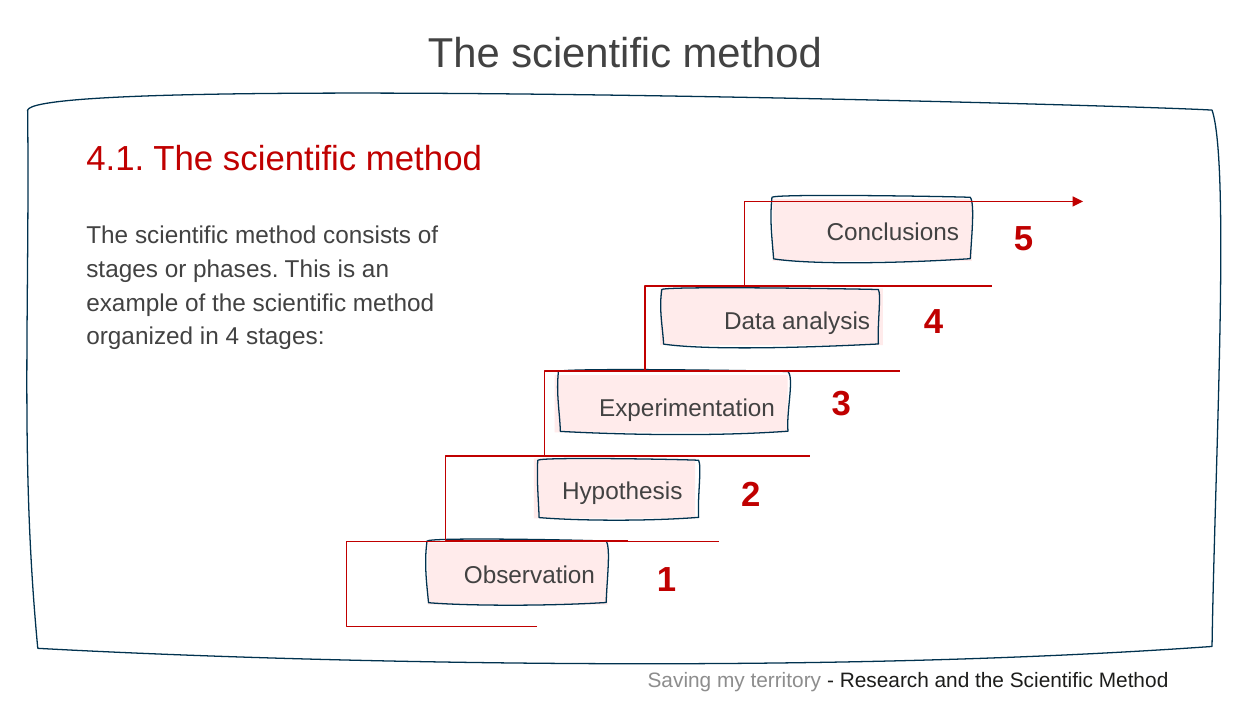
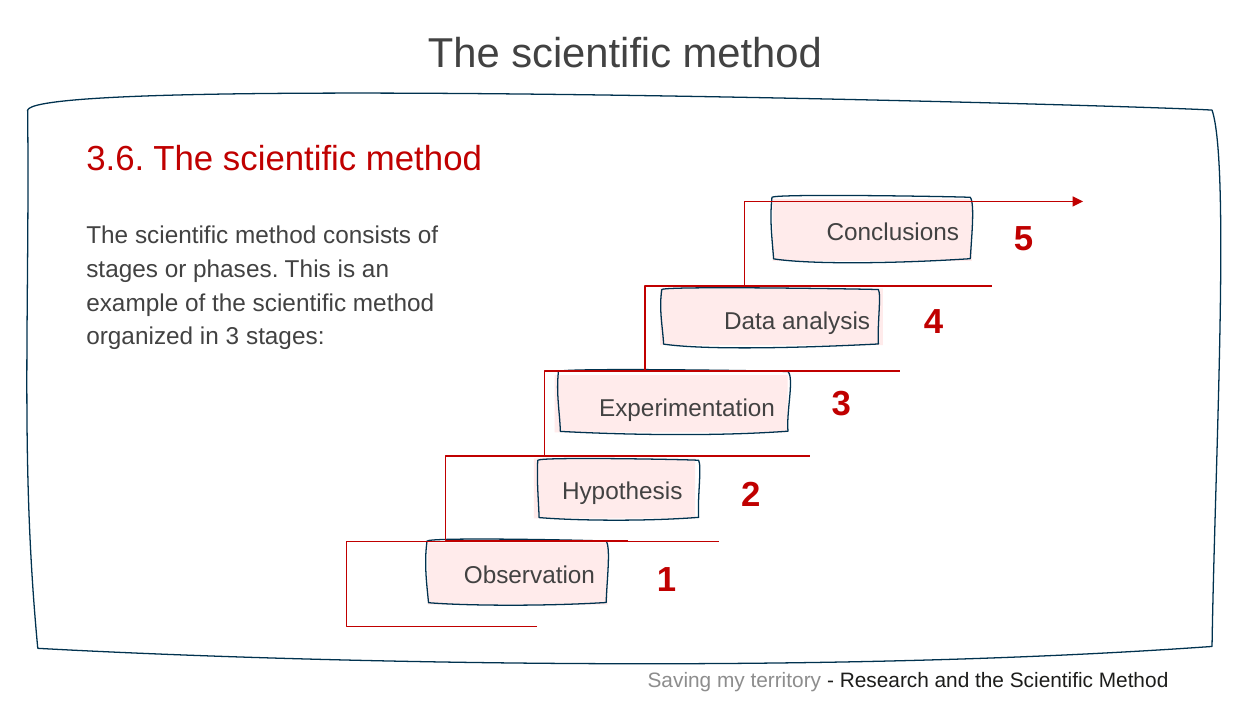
4.1: 4.1 -> 3.6
in 4: 4 -> 3
